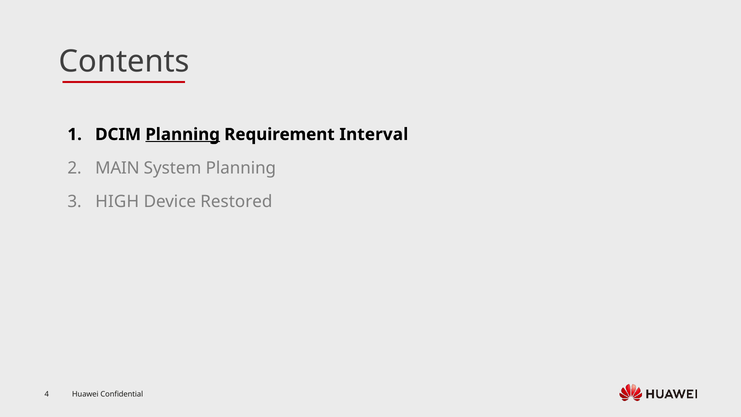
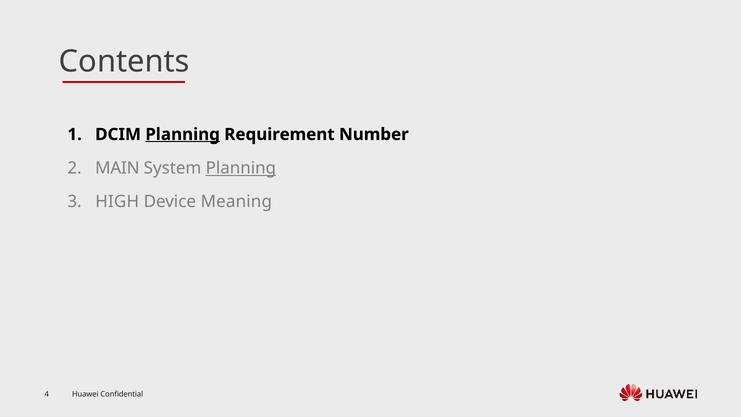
Interval: Interval -> Number
Planning at (241, 168) underline: none -> present
Restored: Restored -> Meaning
